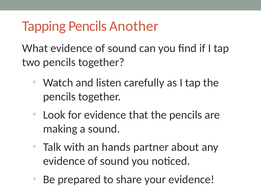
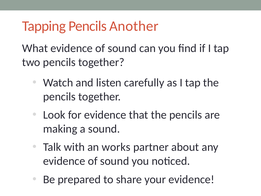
hands: hands -> works
